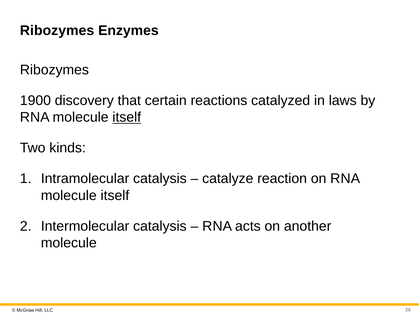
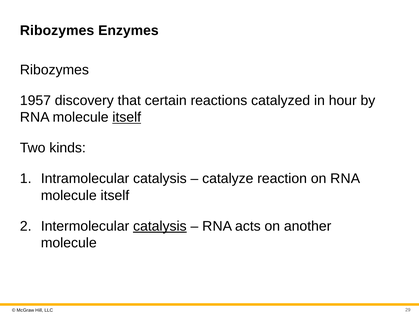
1900: 1900 -> 1957
laws: laws -> hour
catalysis at (160, 226) underline: none -> present
